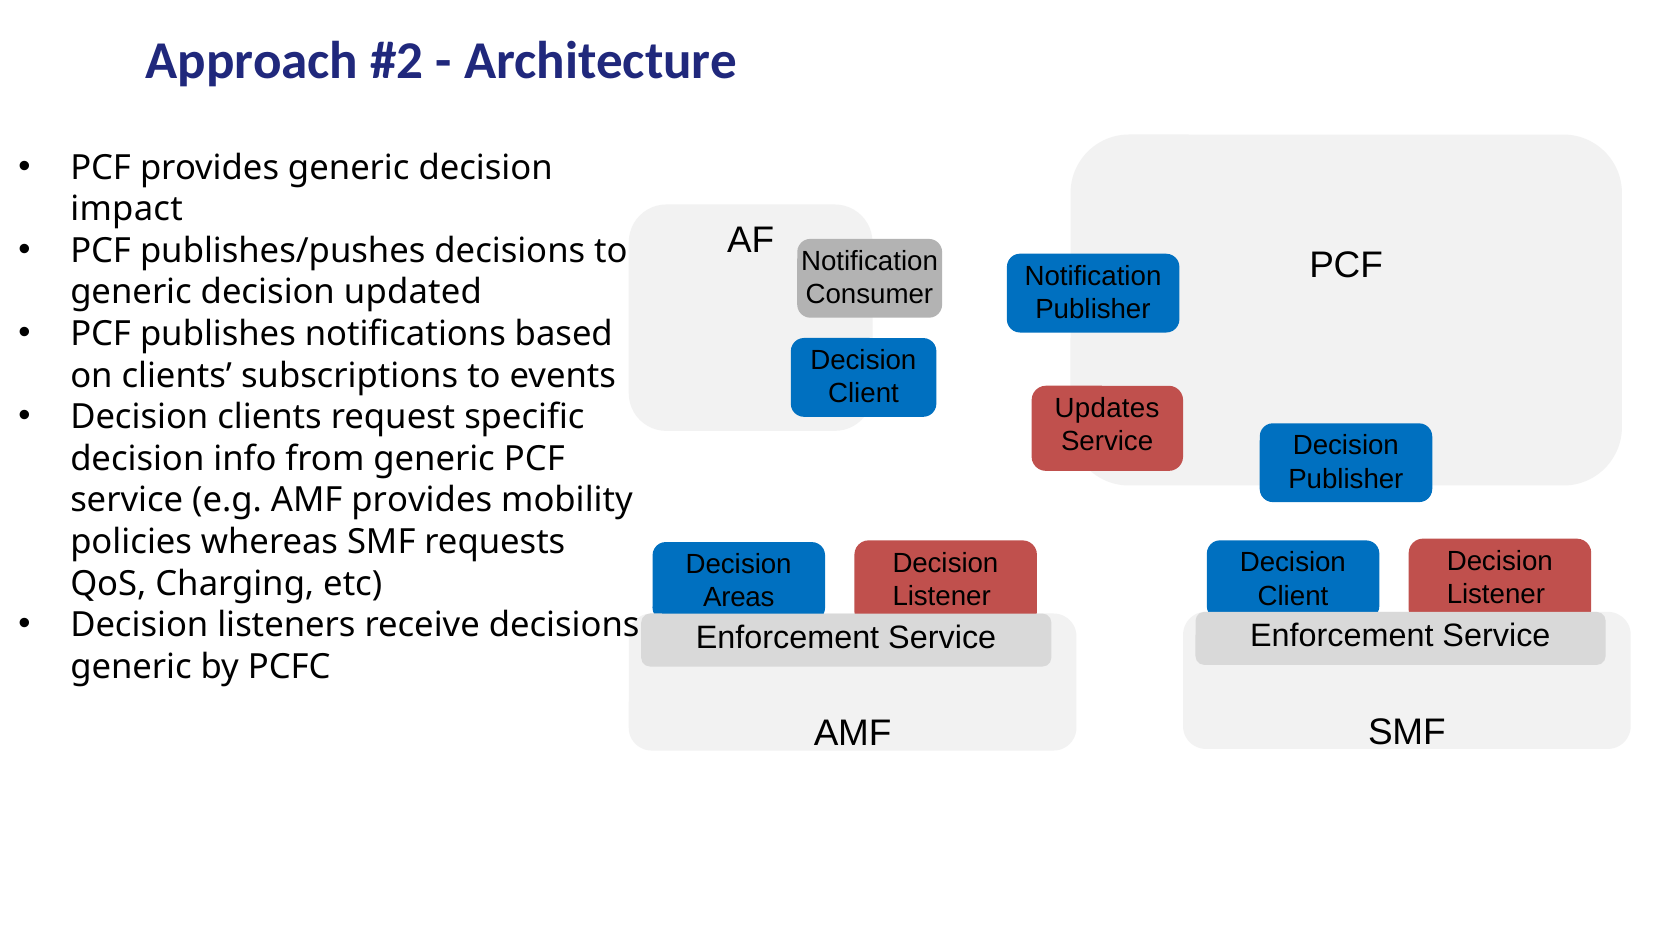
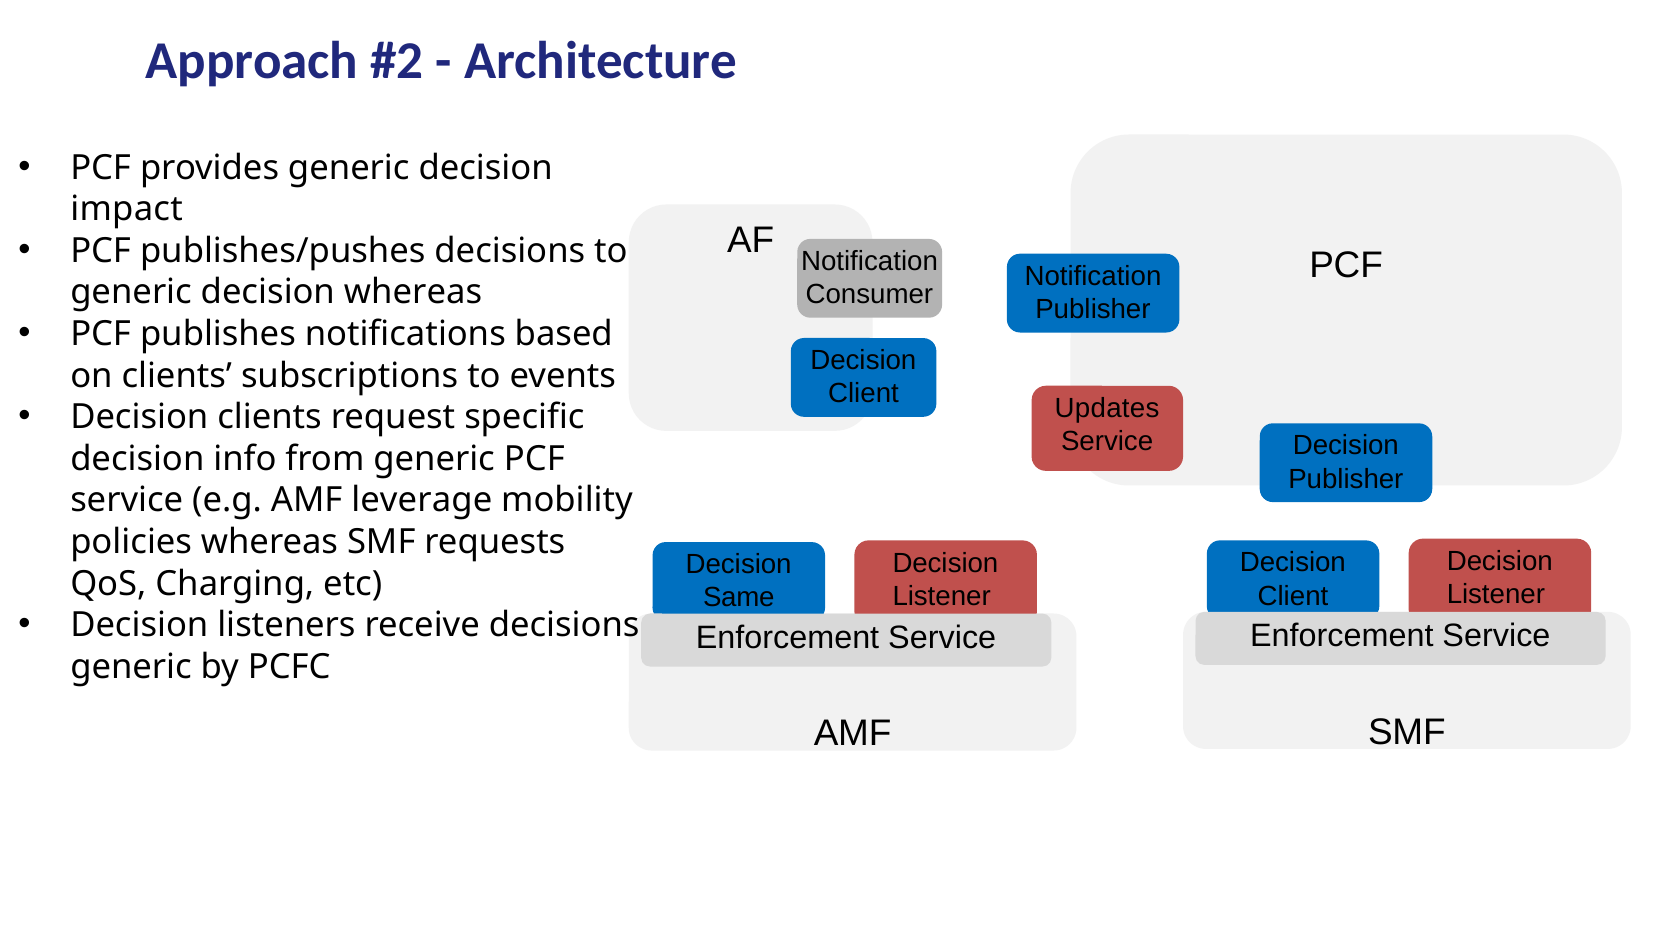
decision updated: updated -> whereas
AMF provides: provides -> leverage
Areas: Areas -> Same
